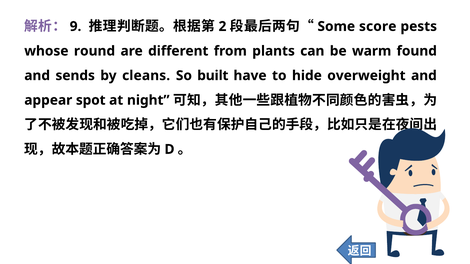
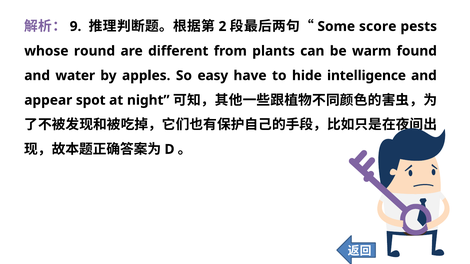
sends: sends -> water
cleans: cleans -> apples
built: built -> easy
overweight: overweight -> intelligence
